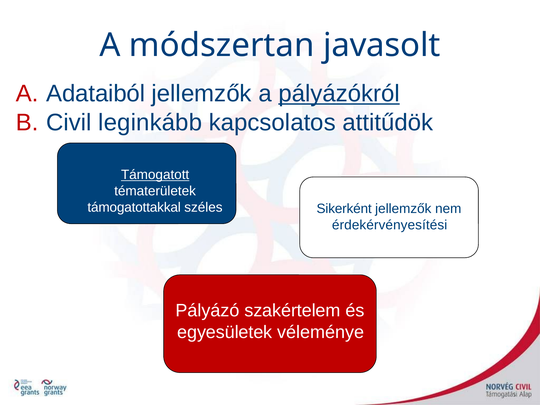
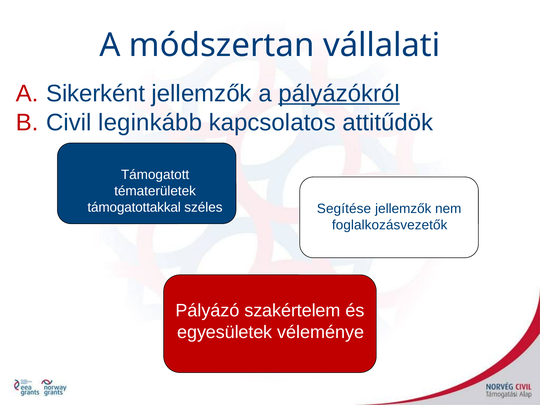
javasolt: javasolt -> vállalati
Adataiból: Adataiból -> Sikerként
Támogatott underline: present -> none
Sikerként: Sikerként -> Segítése
érdekérvényesítési: érdekérvényesítési -> foglalkozásvezetők
